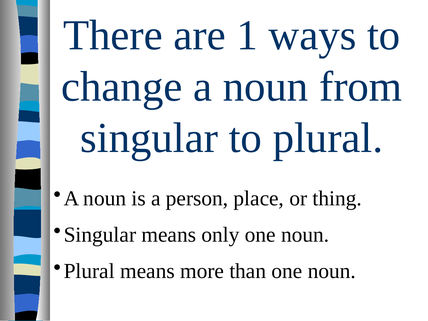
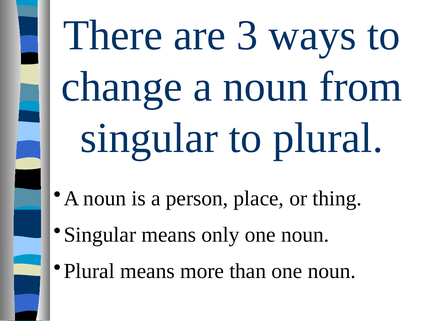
1: 1 -> 3
